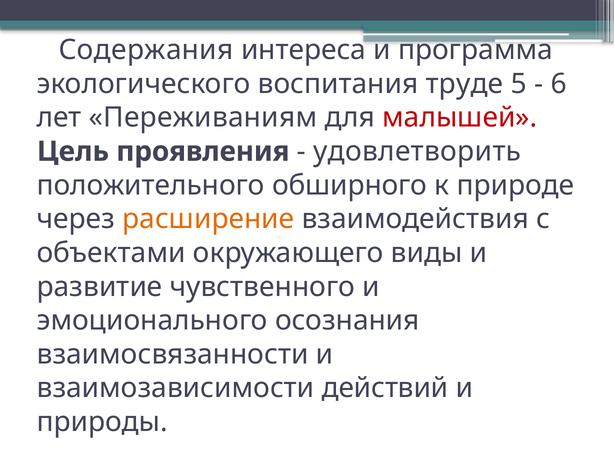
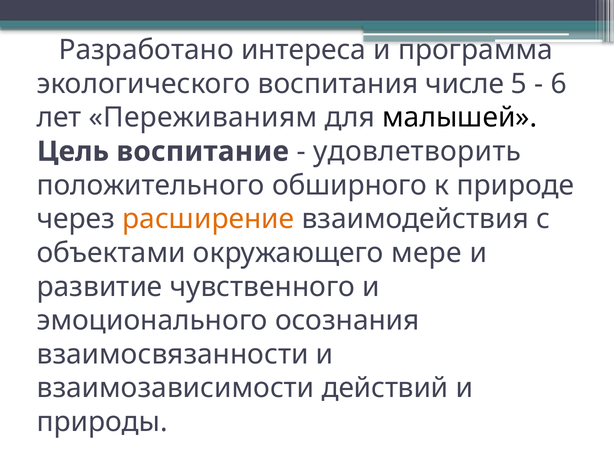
Содержания: Содержания -> Разработано
труде: труде -> числе
малышей colour: red -> black
проявления: проявления -> воспитание
виды: виды -> мере
